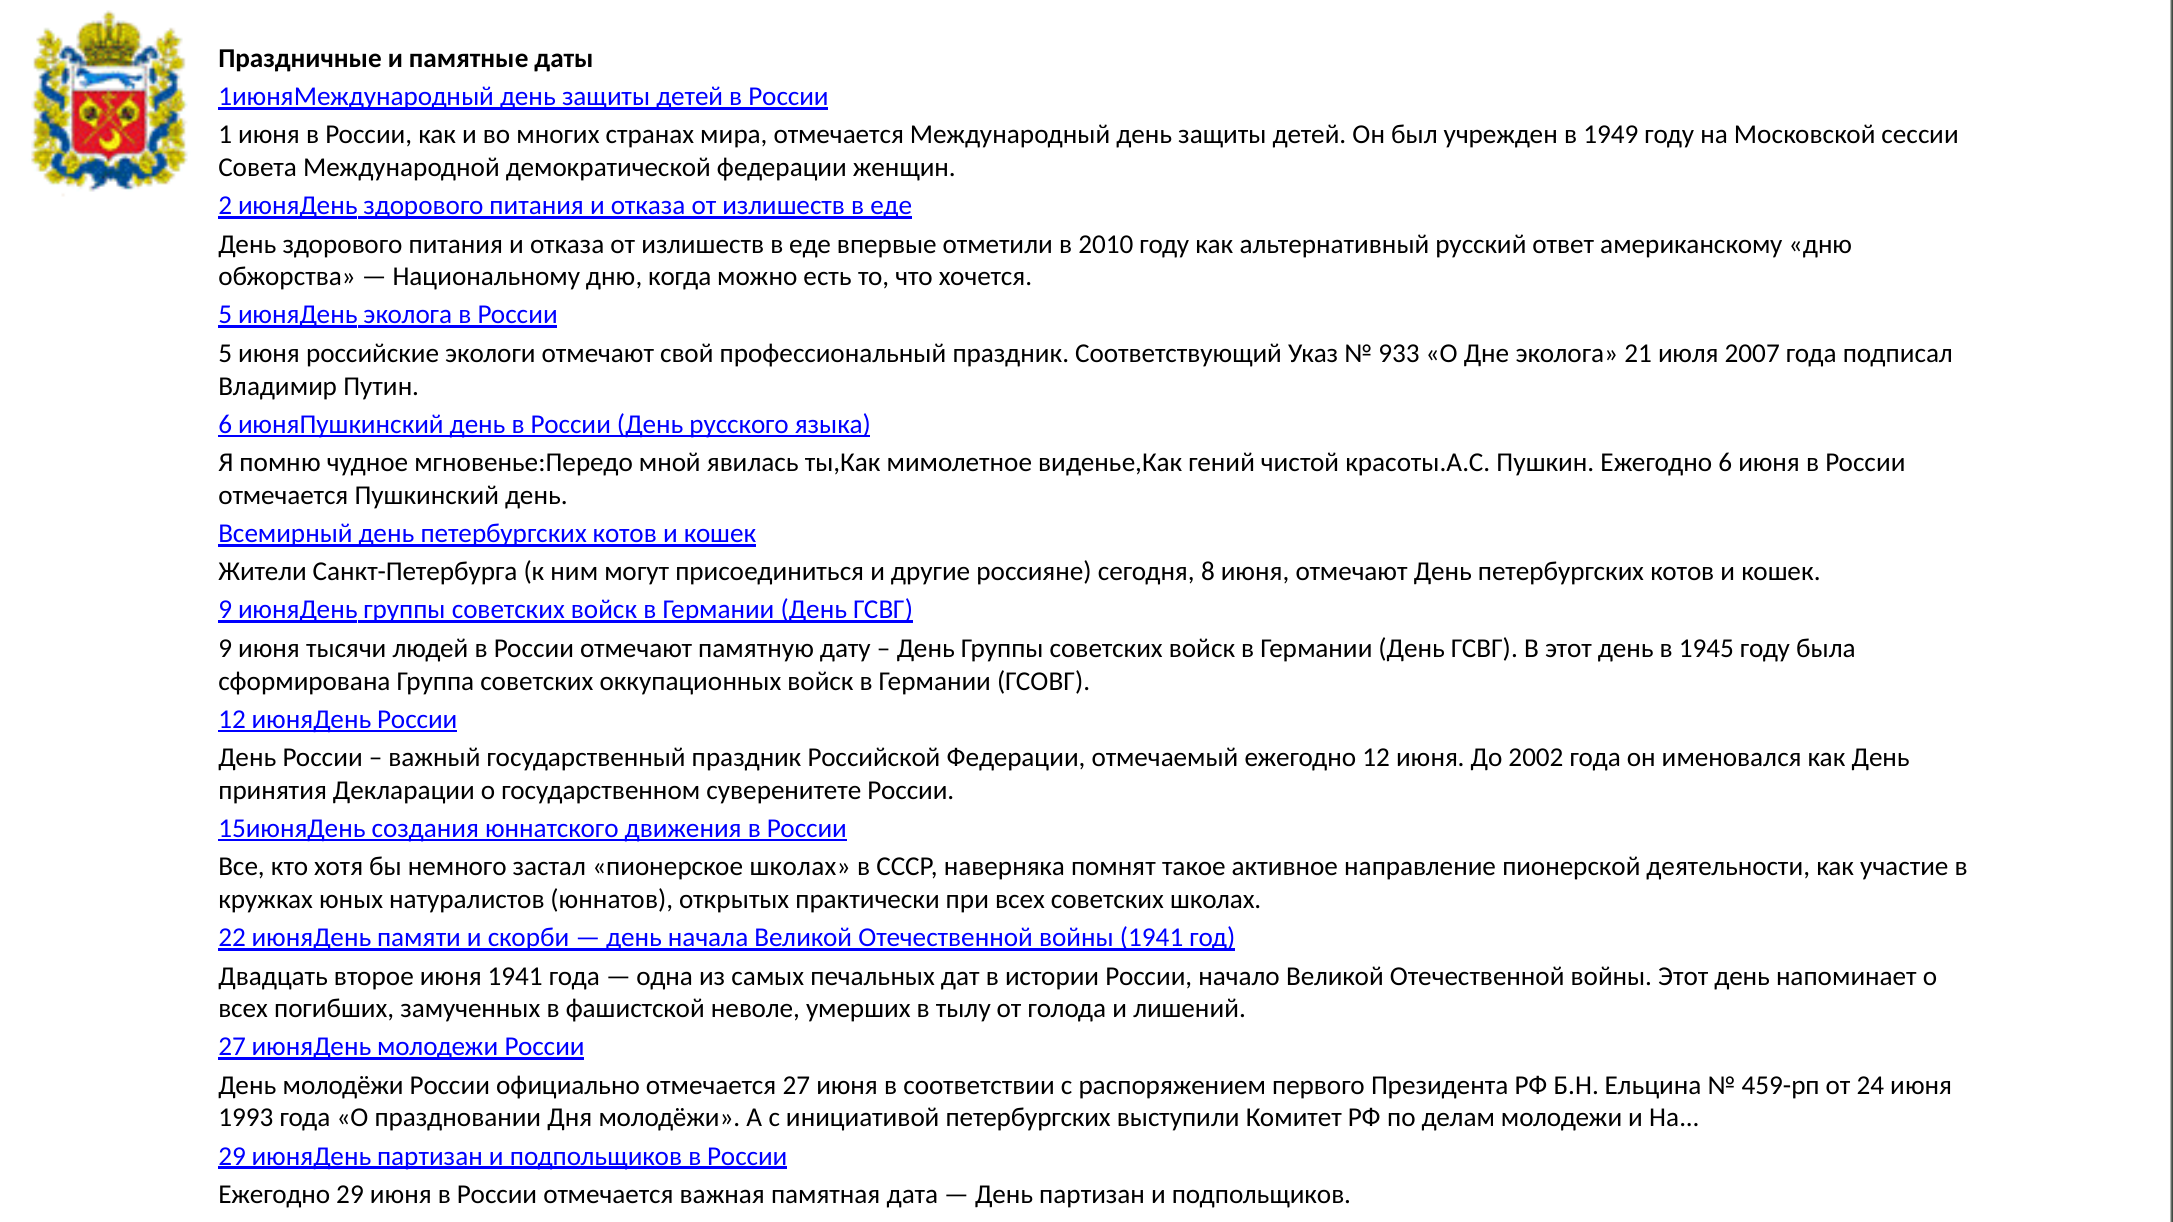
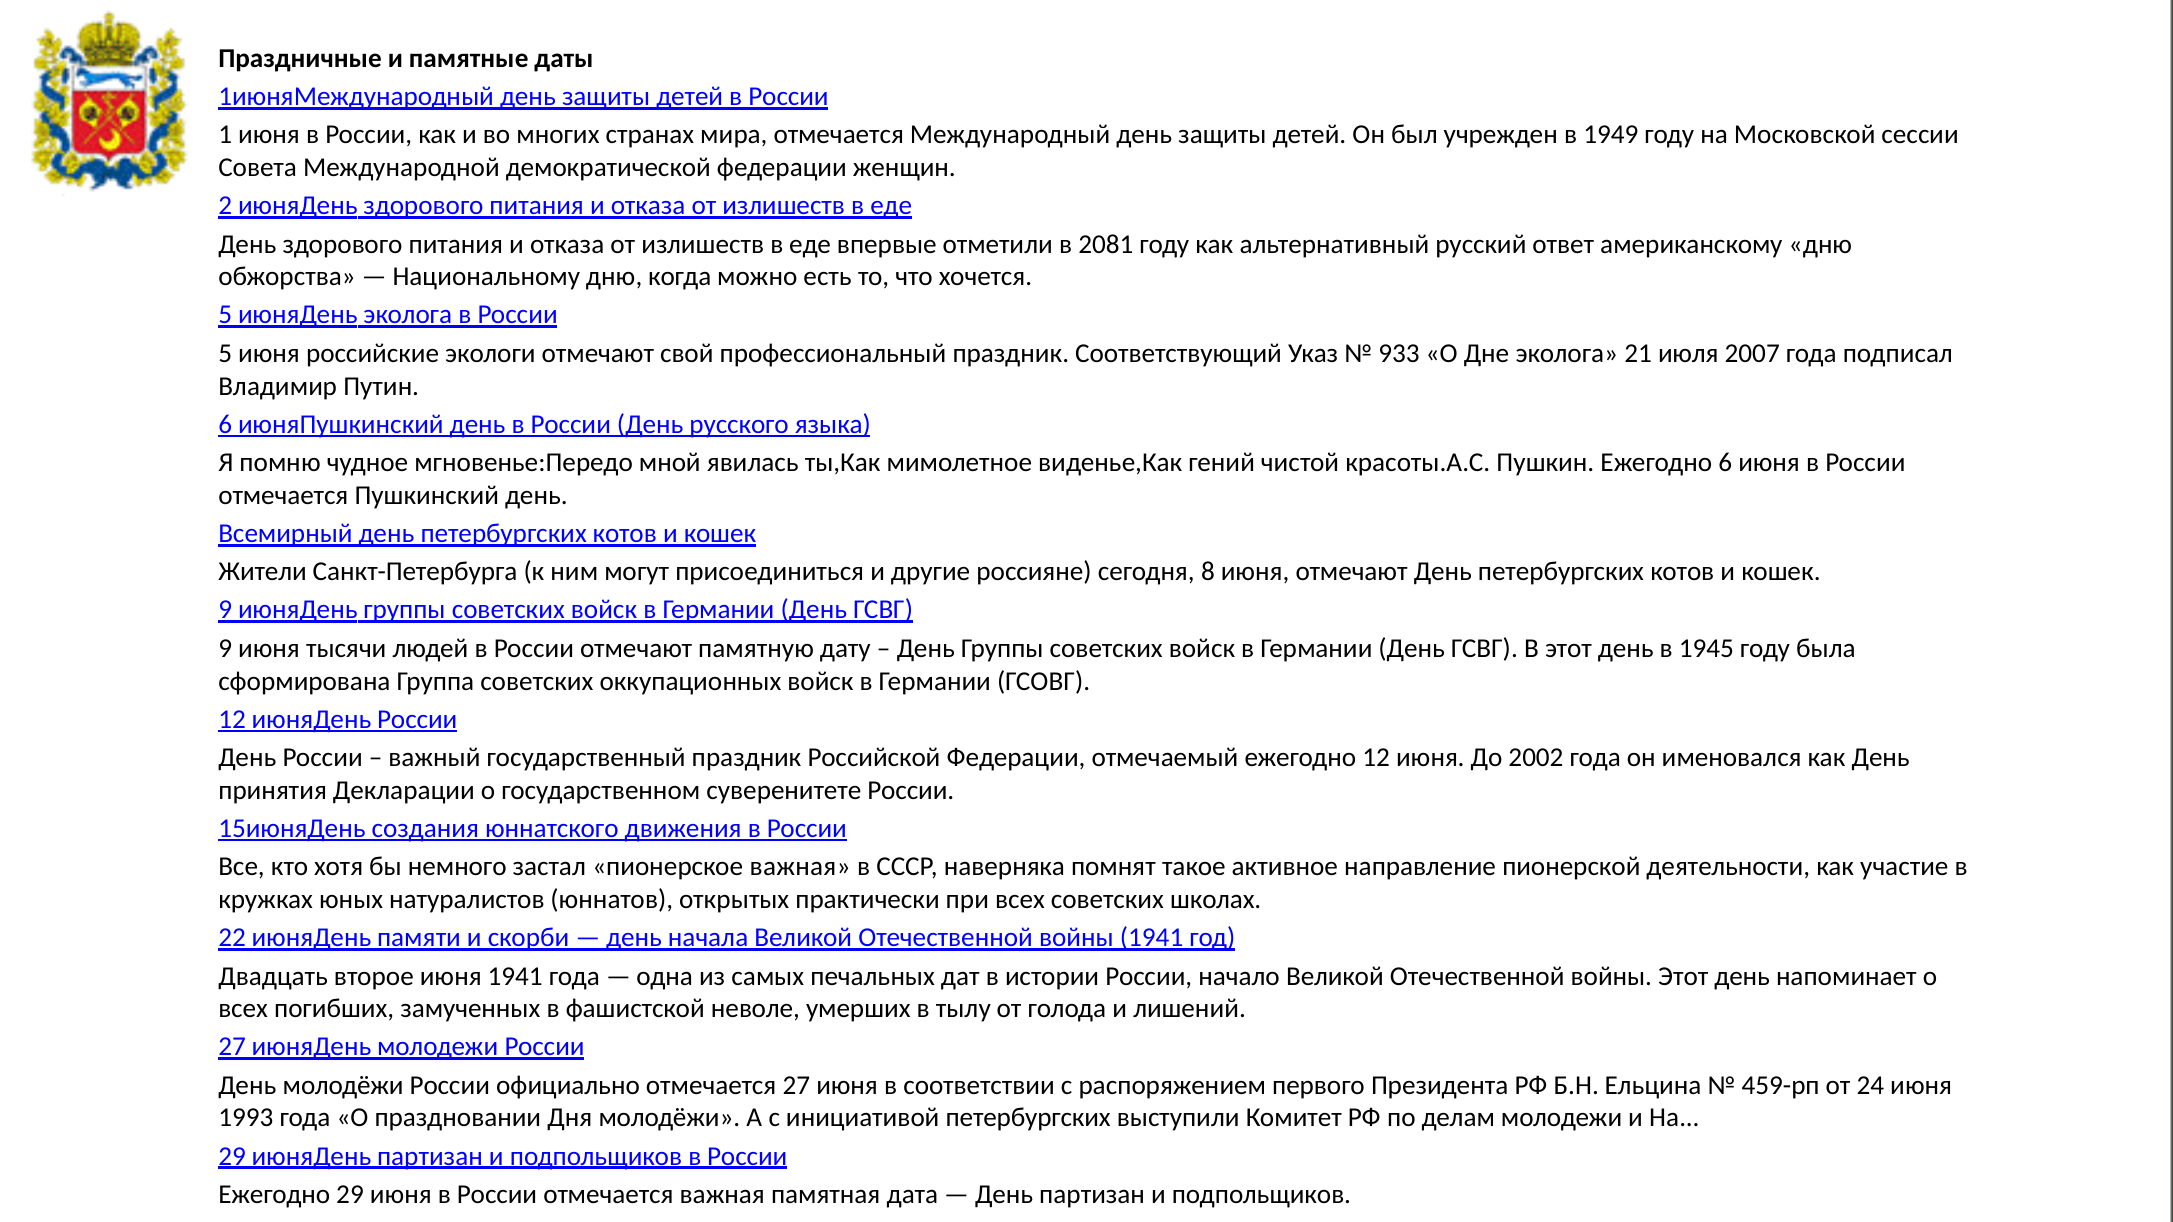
2010: 2010 -> 2081
пионерское школах: школах -> важная
